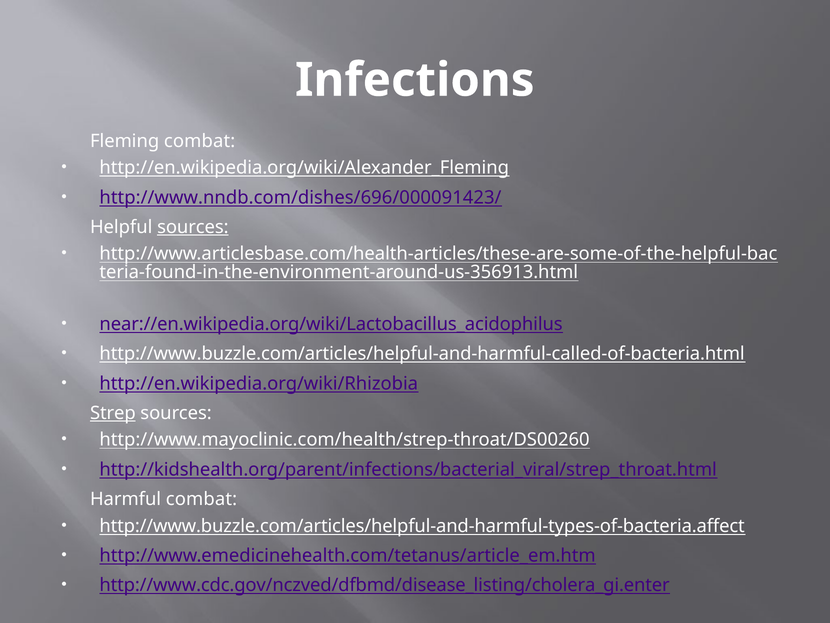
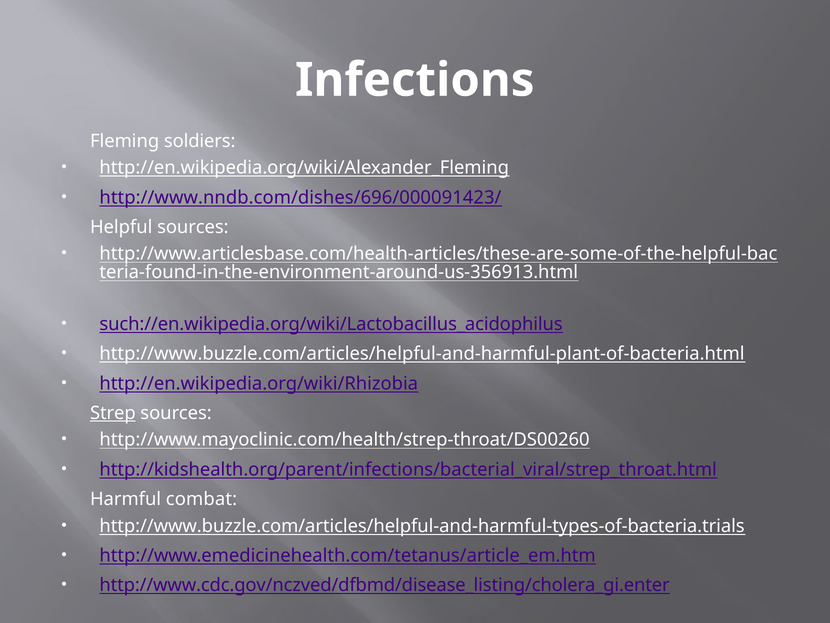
Fleming combat: combat -> soldiers
sources at (193, 227) underline: present -> none
near://en.wikipedia.org/wiki/Lactobacillus_acidophilus: near://en.wikipedia.org/wiki/Lactobacillus_acidophilus -> such://en.wikipedia.org/wiki/Lactobacillus_acidophilus
http://www.buzzle.com/articles/helpful-and-harmful-called-of-bacteria.html: http://www.buzzle.com/articles/helpful-and-harmful-called-of-bacteria.html -> http://www.buzzle.com/articles/helpful-and-harmful-plant-of-bacteria.html
http://www.buzzle.com/articles/helpful-and-harmful-types-of-bacteria.affect: http://www.buzzle.com/articles/helpful-and-harmful-types-of-bacteria.affect -> http://www.buzzle.com/articles/helpful-and-harmful-types-of-bacteria.trials
